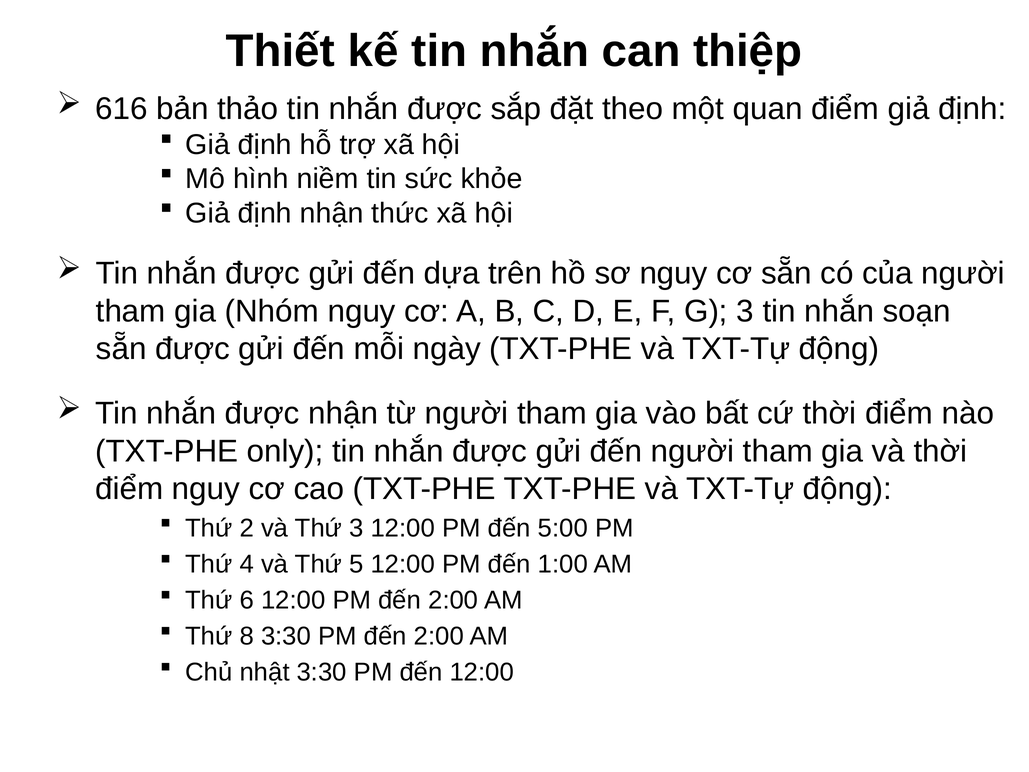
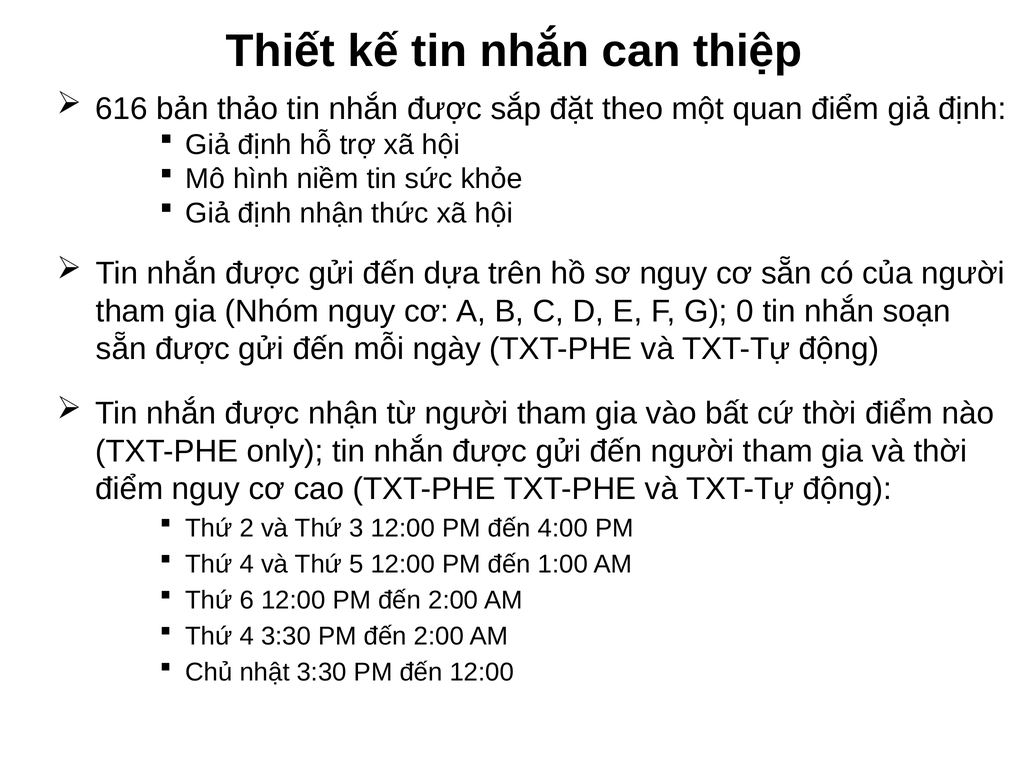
G 3: 3 -> 0
5:00: 5:00 -> 4:00
8 at (247, 636): 8 -> 4
